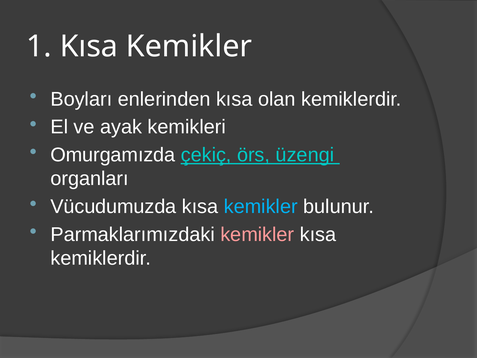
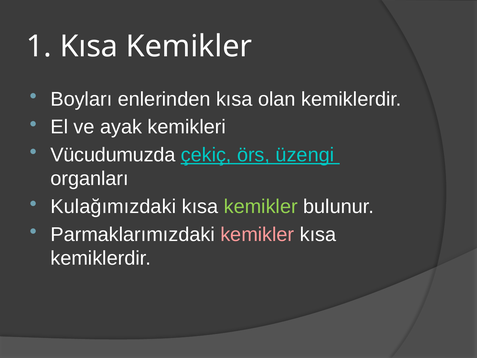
Omurgamızda: Omurgamızda -> Vücudumuzda
Vücudumuzda: Vücudumuzda -> Kulağımızdaki
kemikler at (261, 206) colour: light blue -> light green
